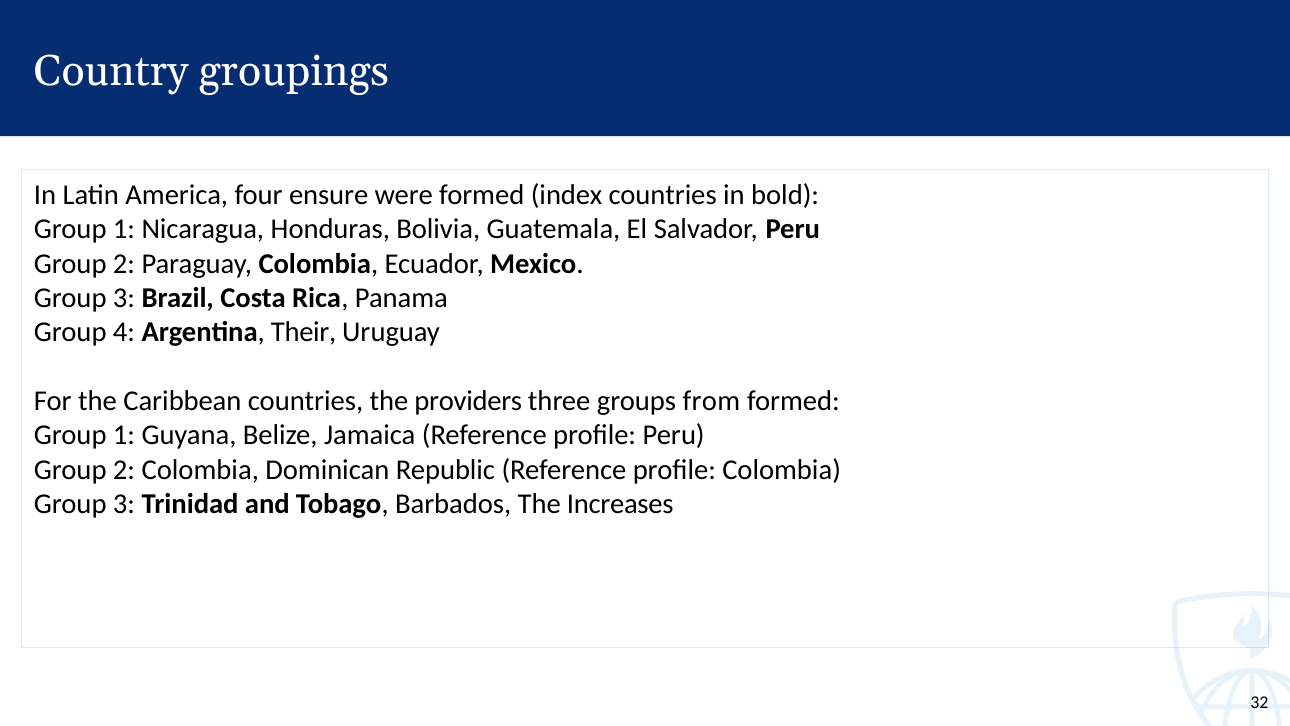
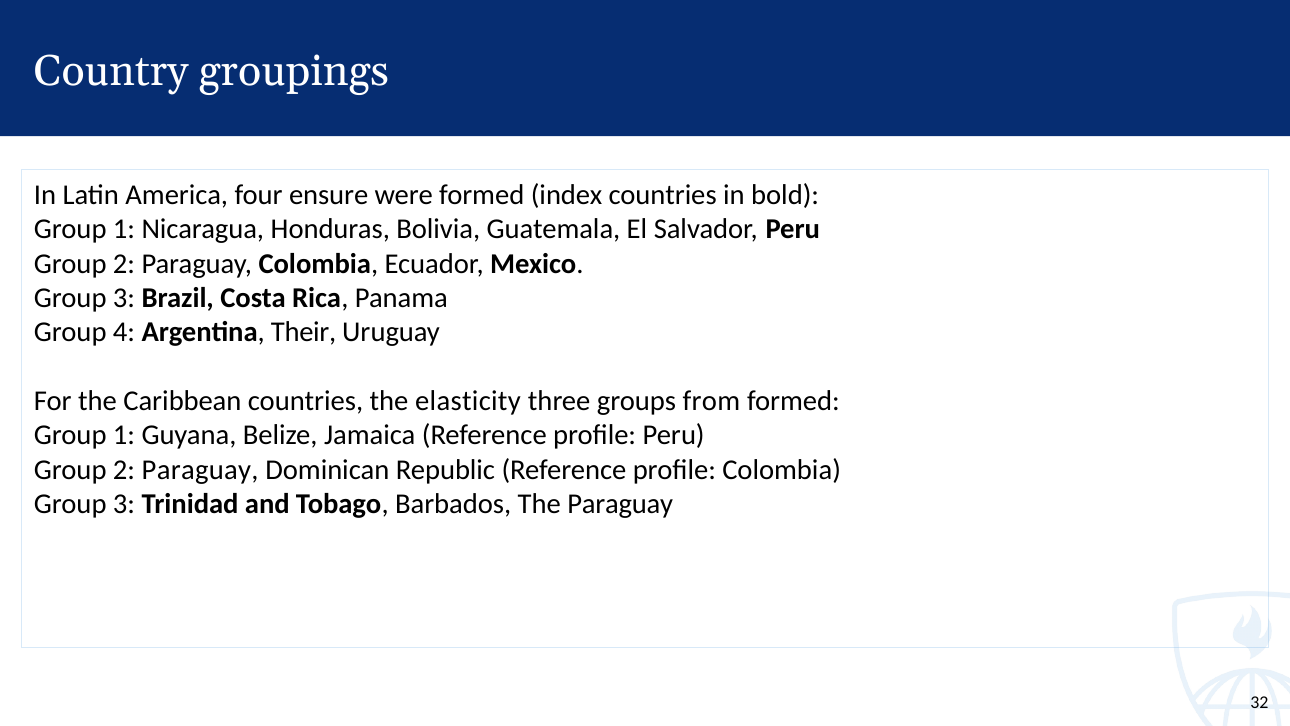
providers: providers -> elasticity
Colombia at (200, 470): Colombia -> Paraguay
The Increases: Increases -> Paraguay
